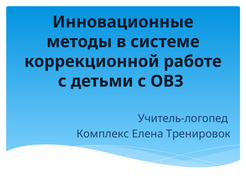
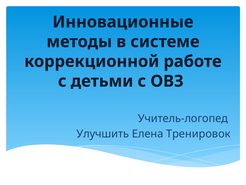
Комплекс: Комплекс -> Улучшить
